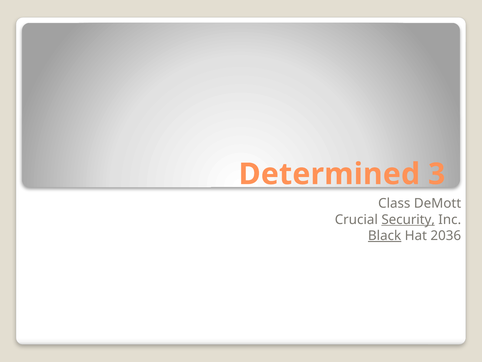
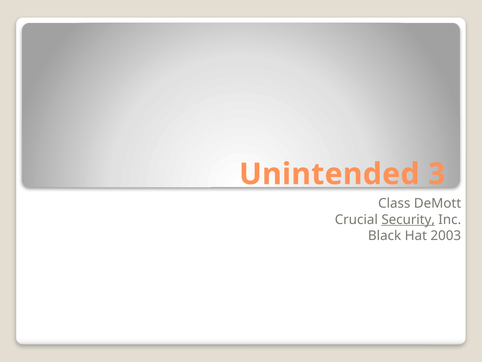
Determined: Determined -> Unintended
Black underline: present -> none
2036: 2036 -> 2003
